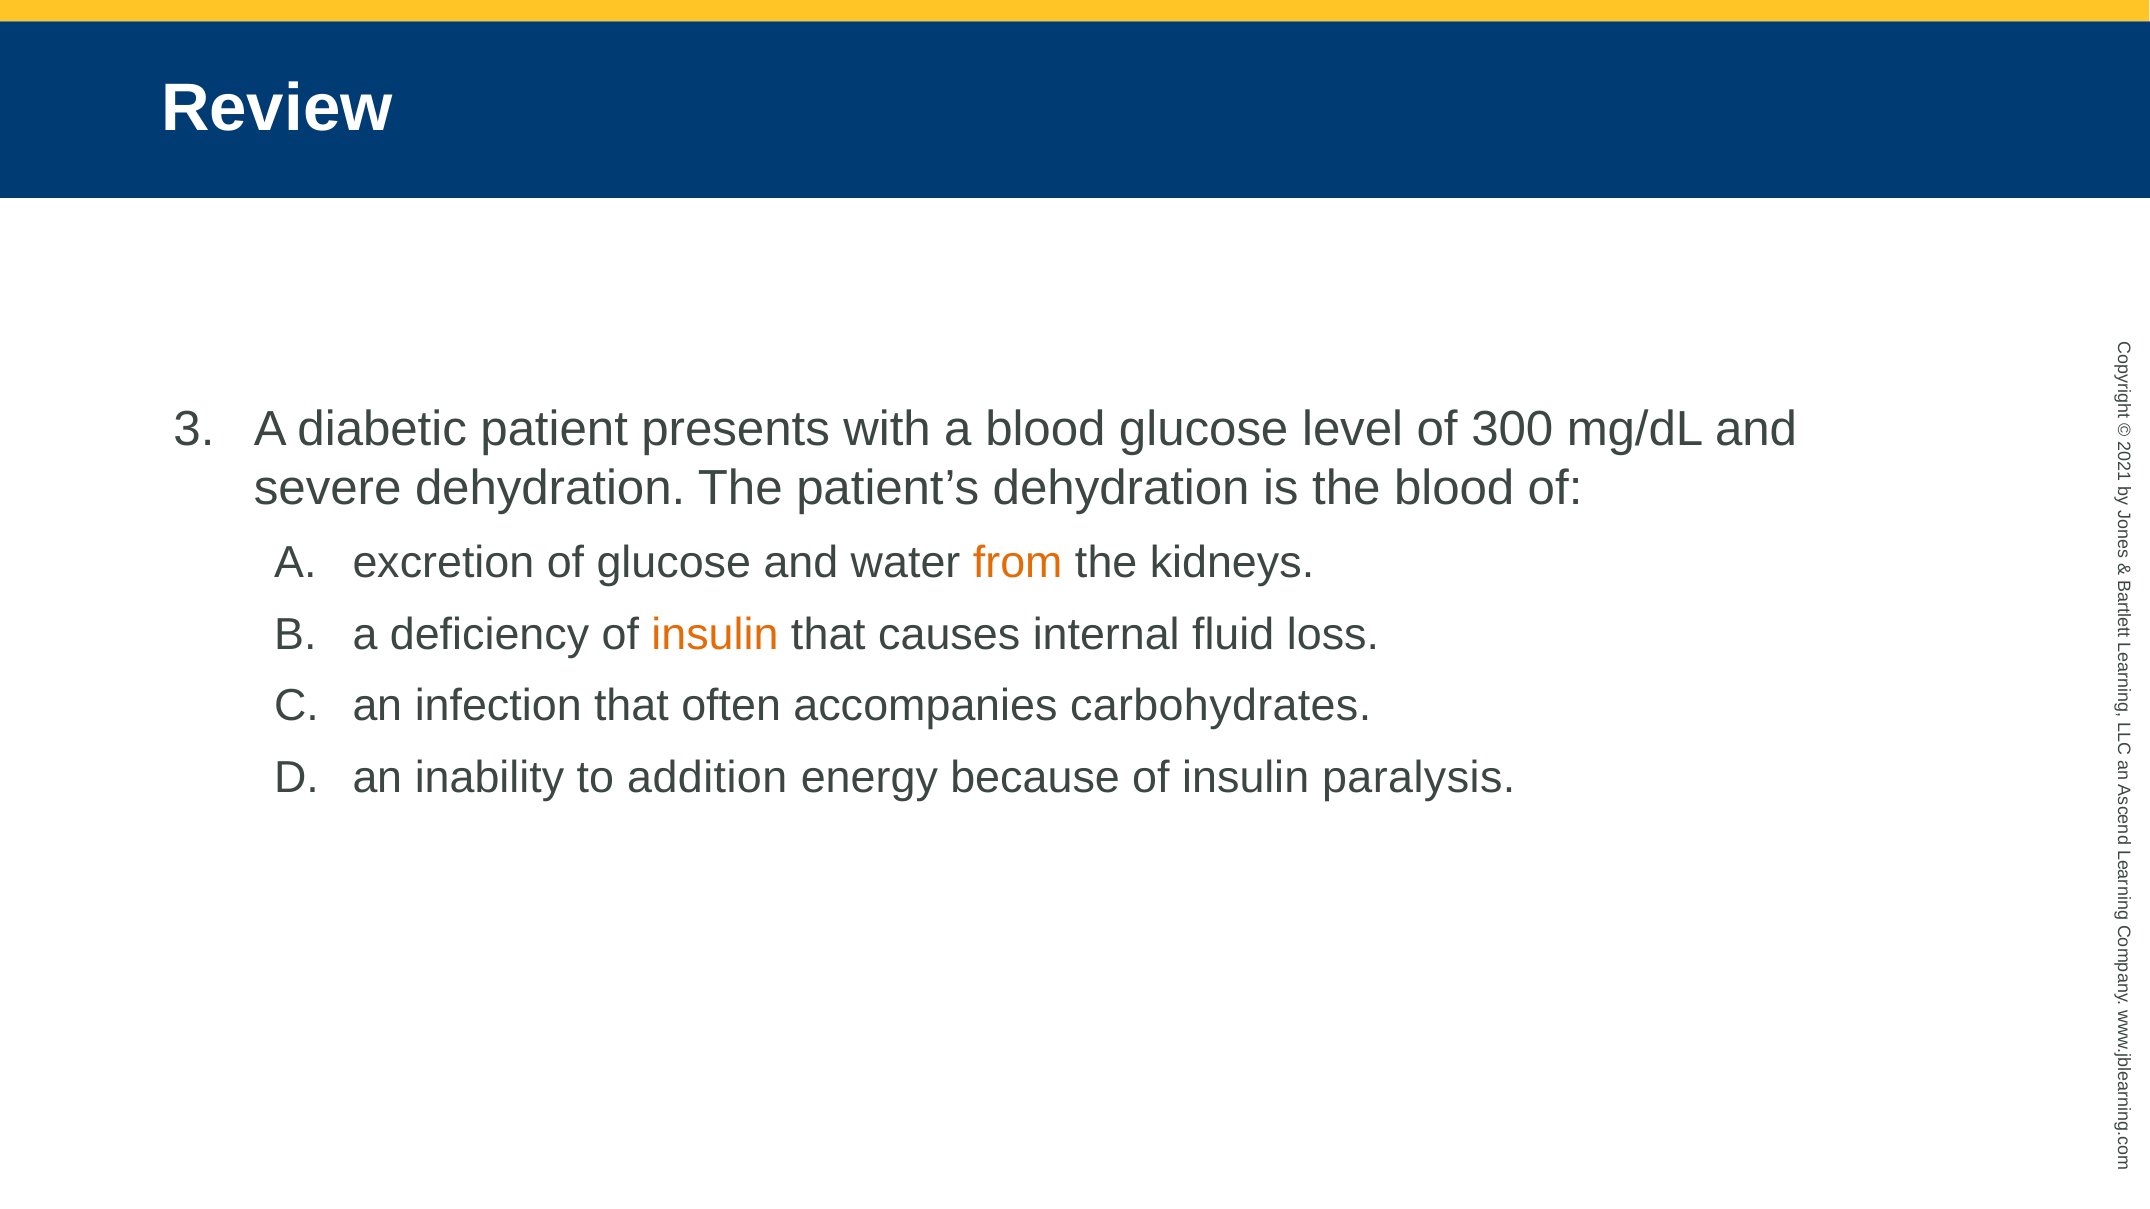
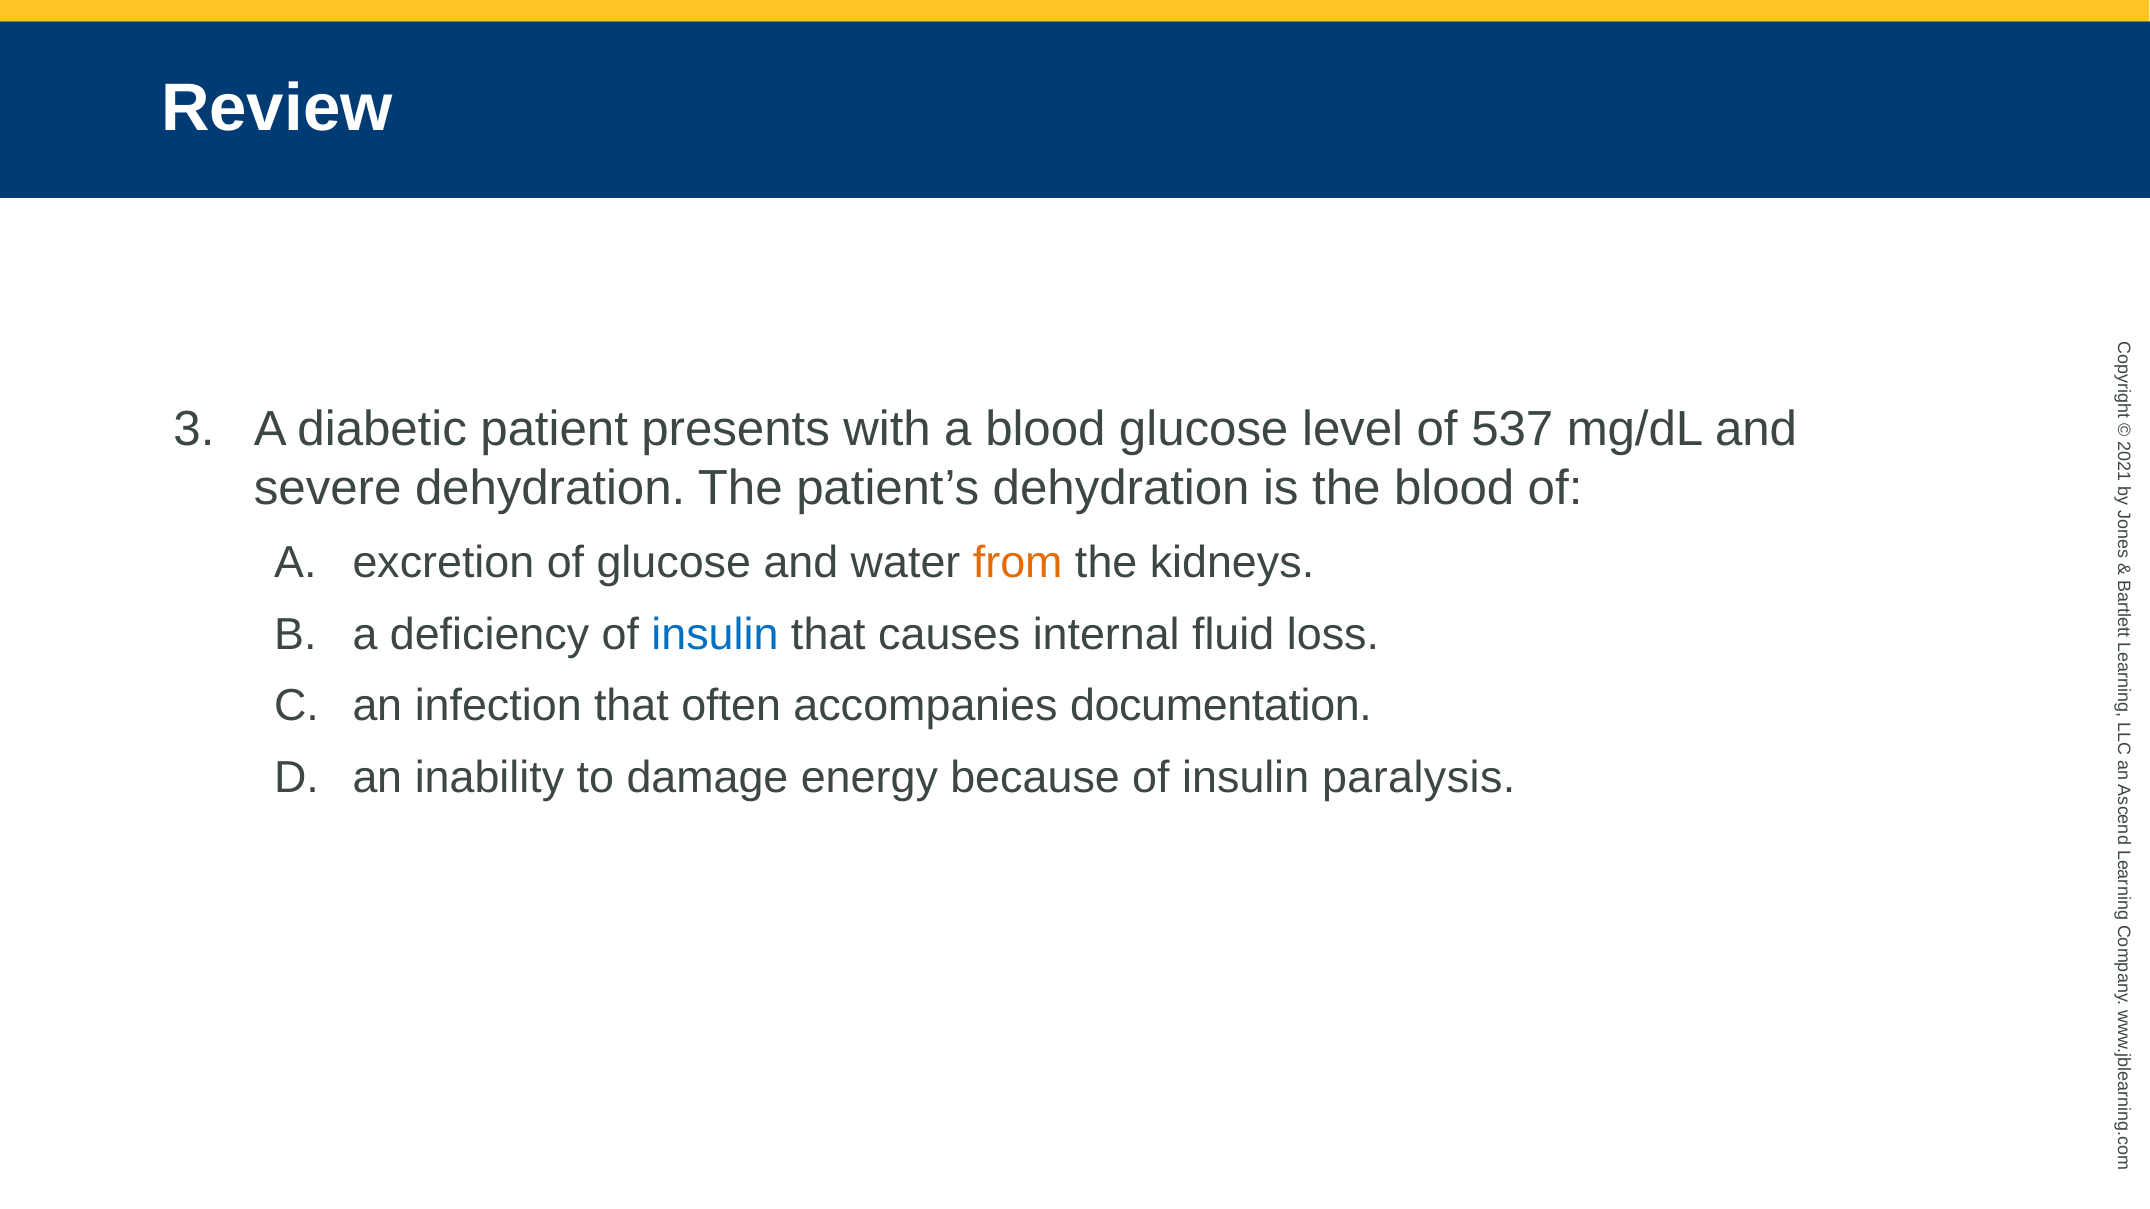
300: 300 -> 537
insulin at (715, 634) colour: orange -> blue
carbohydrates: carbohydrates -> documentation
addition: addition -> damage
